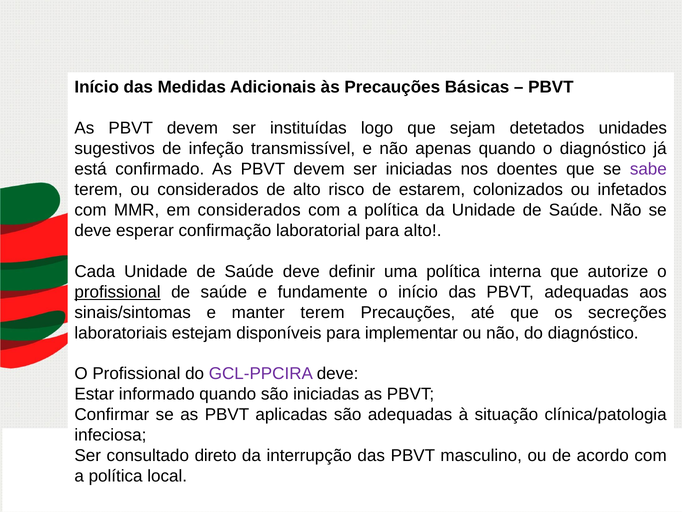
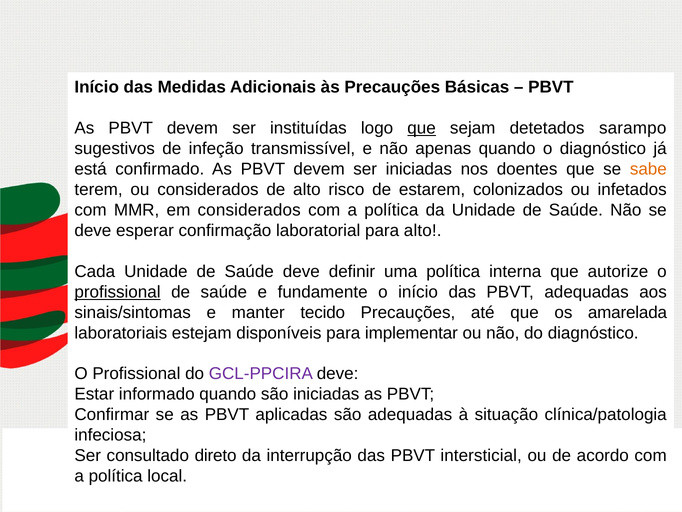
que at (422, 128) underline: none -> present
unidades: unidades -> sarampo
sabe colour: purple -> orange
manter terem: terem -> tecido
secreções: secreções -> amarelada
masculino: masculino -> intersticial
